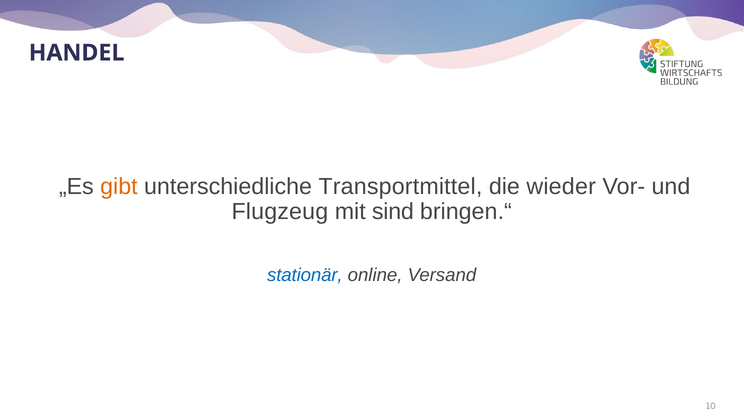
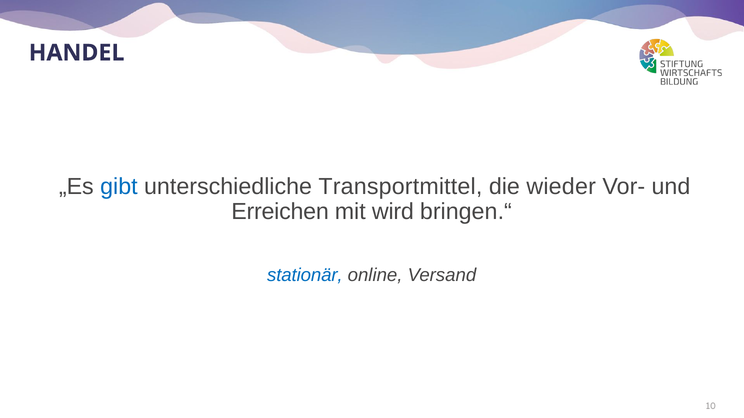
gibt colour: orange -> blue
Flugzeug: Flugzeug -> Erreichen
sind: sind -> wird
